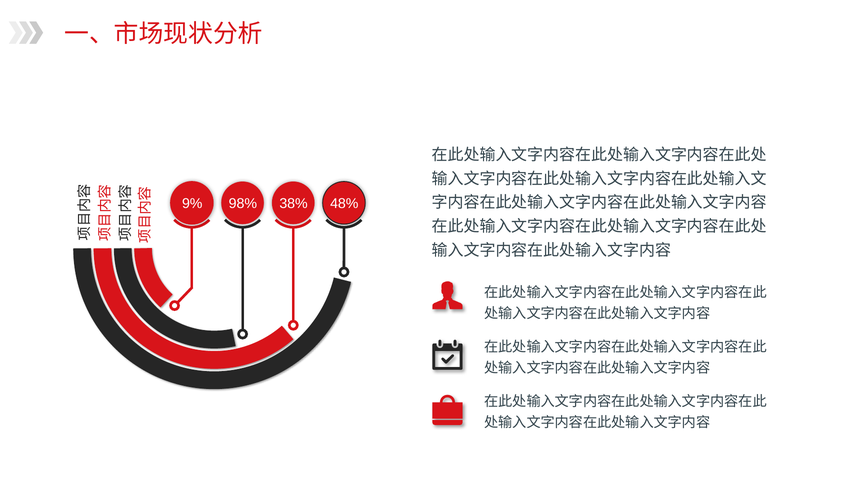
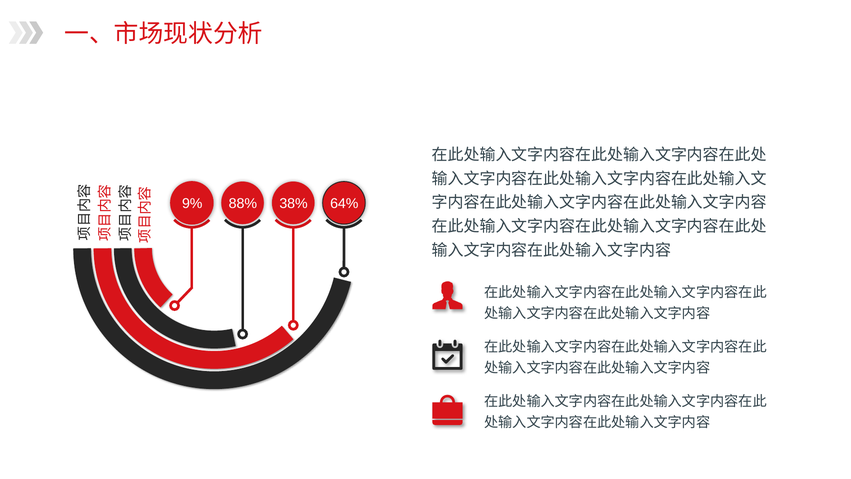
98%: 98% -> 88%
48%: 48% -> 64%
